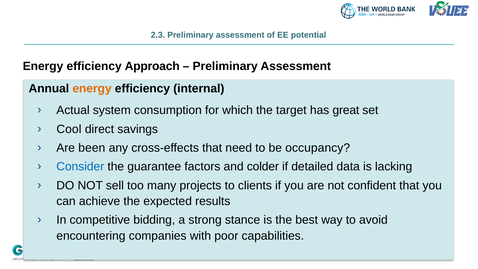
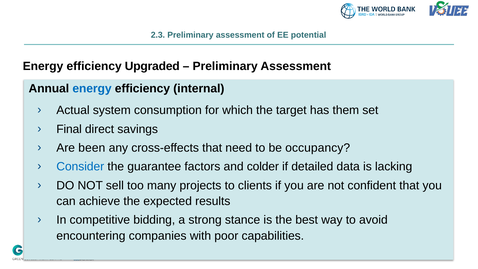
Approach: Approach -> Upgraded
energy at (92, 88) colour: orange -> blue
great: great -> them
Cool: Cool -> Final
